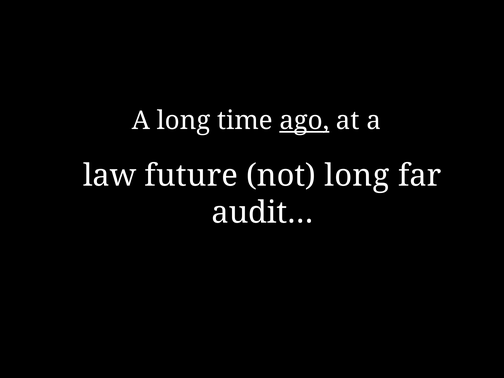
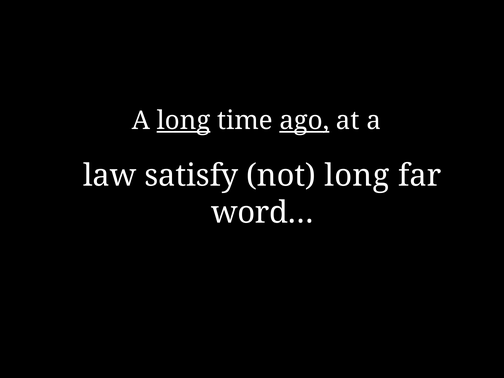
long at (184, 121) underline: none -> present
future: future -> satisfy
audit…: audit… -> word…
